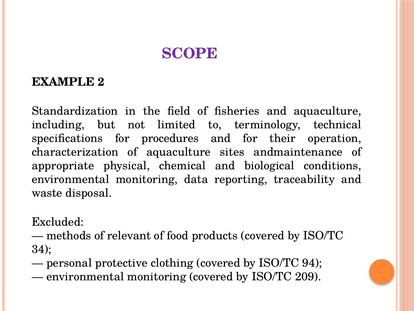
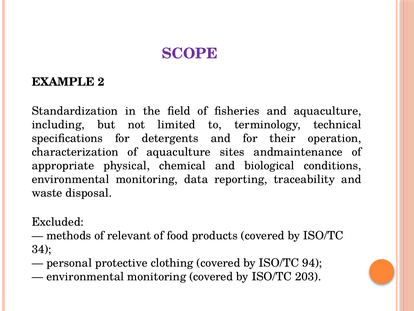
procedures: procedures -> detergents
209: 209 -> 203
